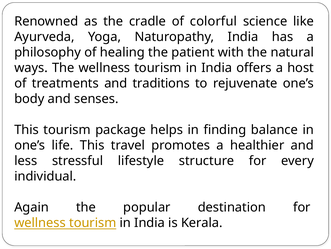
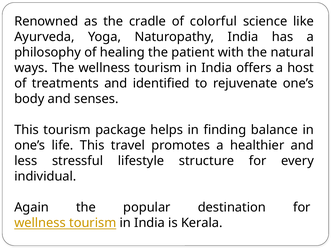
traditions: traditions -> identified
